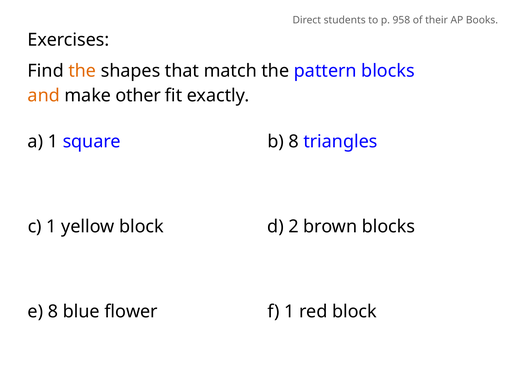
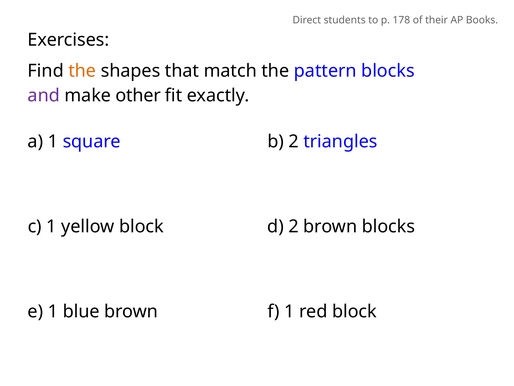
958: 958 -> 178
and colour: orange -> purple
b 8: 8 -> 2
e 8: 8 -> 1
blue flower: flower -> brown
